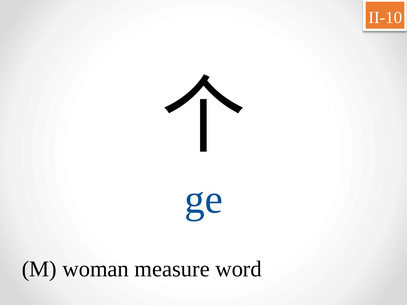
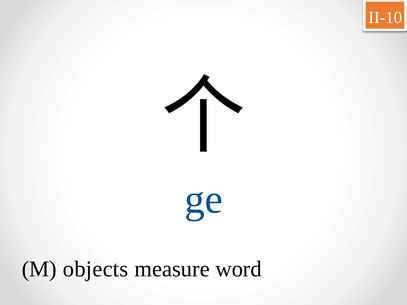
woman: woman -> objects
